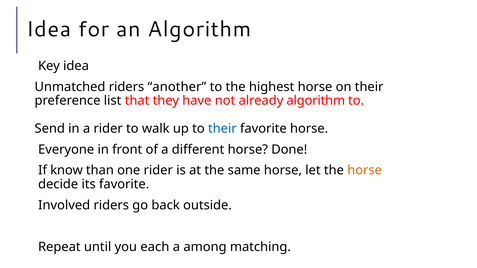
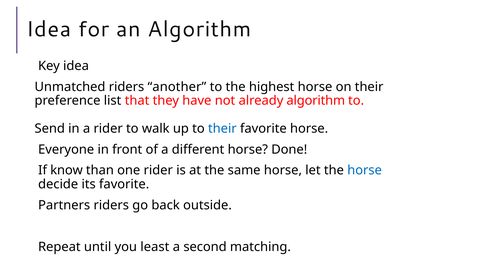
horse at (365, 170) colour: orange -> blue
Involved: Involved -> Partners
each: each -> least
among: among -> second
